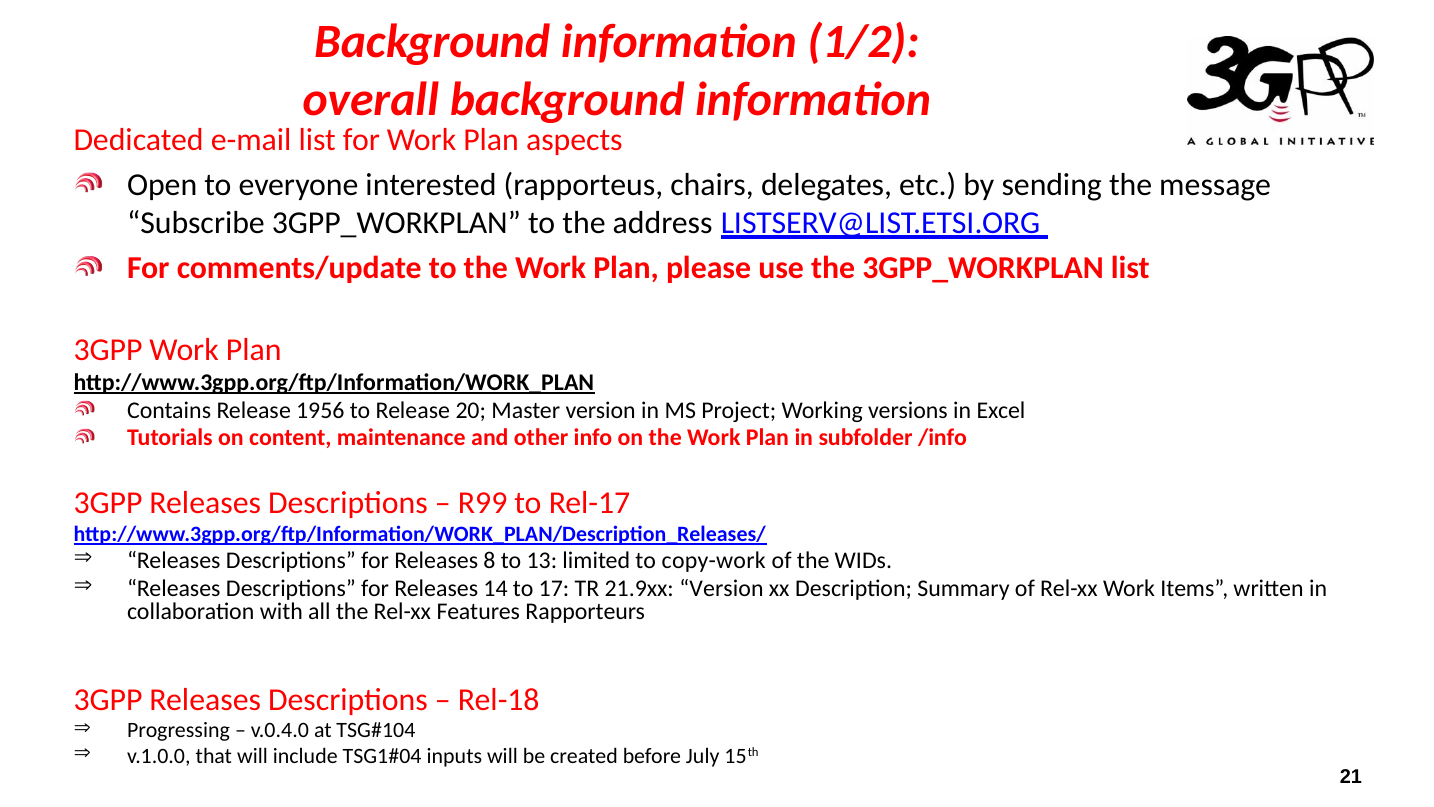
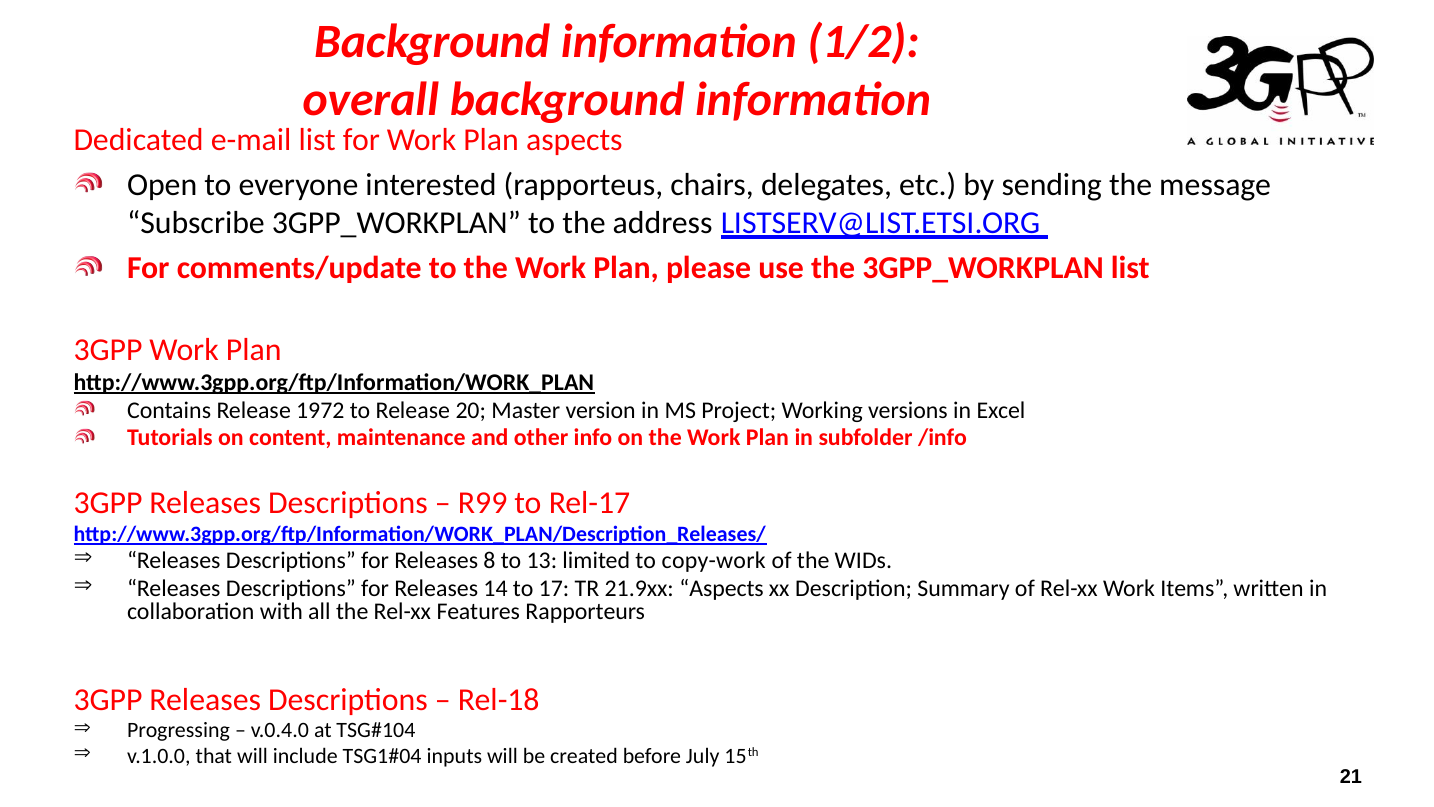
1956: 1956 -> 1972
21.9xx Version: Version -> Aspects
